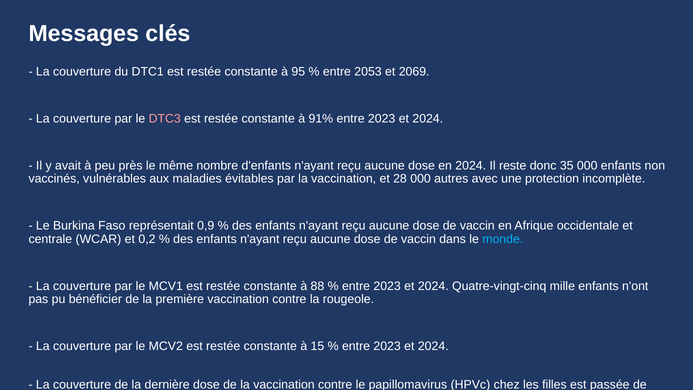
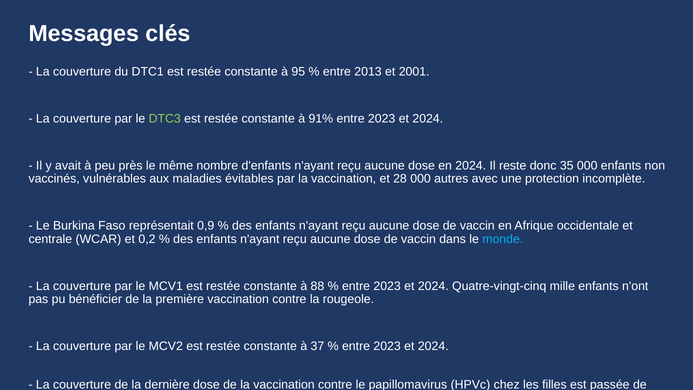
2053: 2053 -> 2013
2069: 2069 -> 2001
DTC3 colour: pink -> light green
15: 15 -> 37
